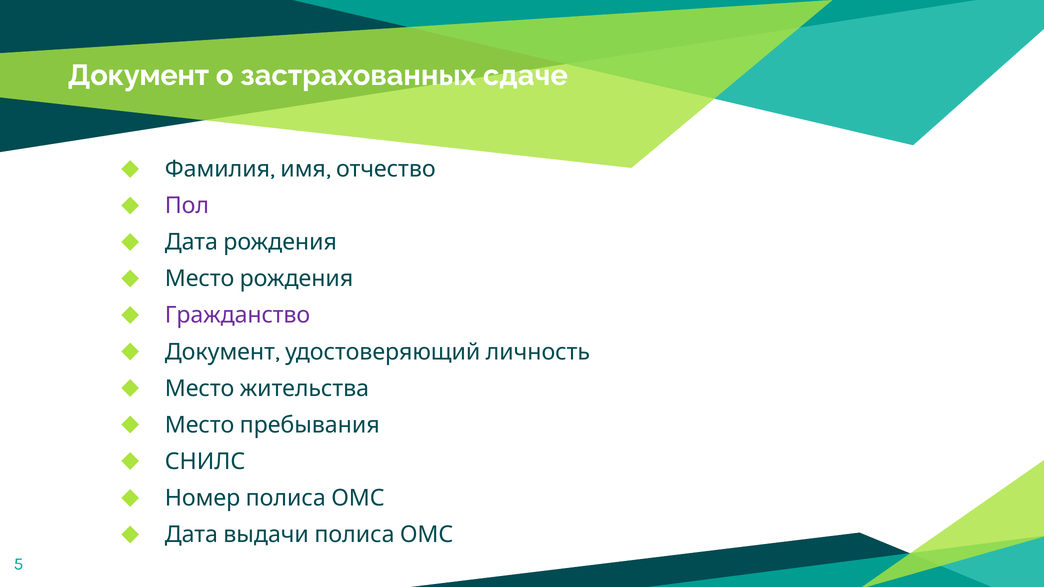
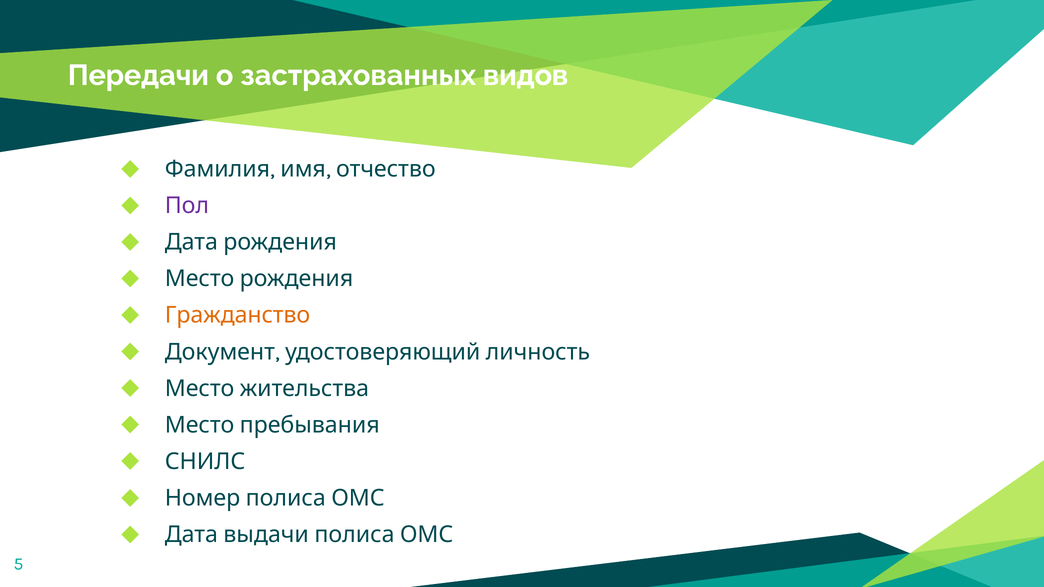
Документ at (138, 75): Документ -> Передачи
сдаче: сдаче -> видов
Гражданство colour: purple -> orange
